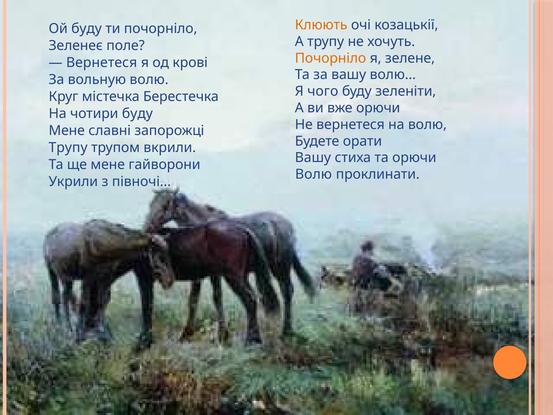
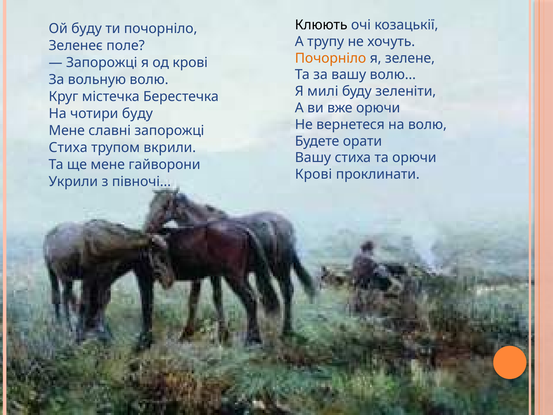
Клюють colour: orange -> black
Вернетеся at (102, 63): Вернетеся -> Запорожці
чого: чого -> милі
Трупу at (68, 147): Трупу -> Стиха
Волю at (314, 174): Волю -> Крові
